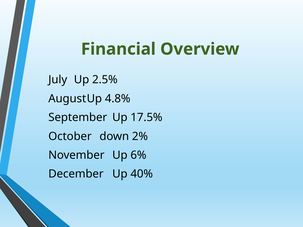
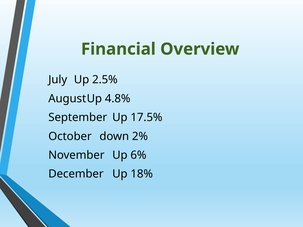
40%: 40% -> 18%
